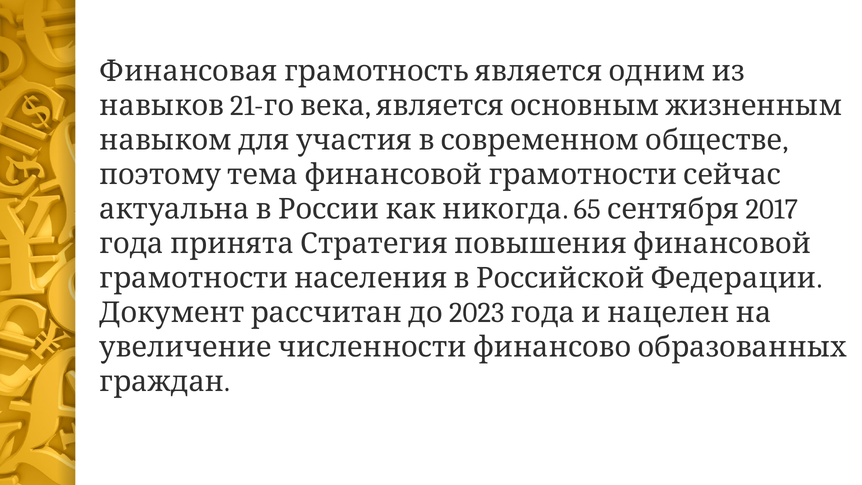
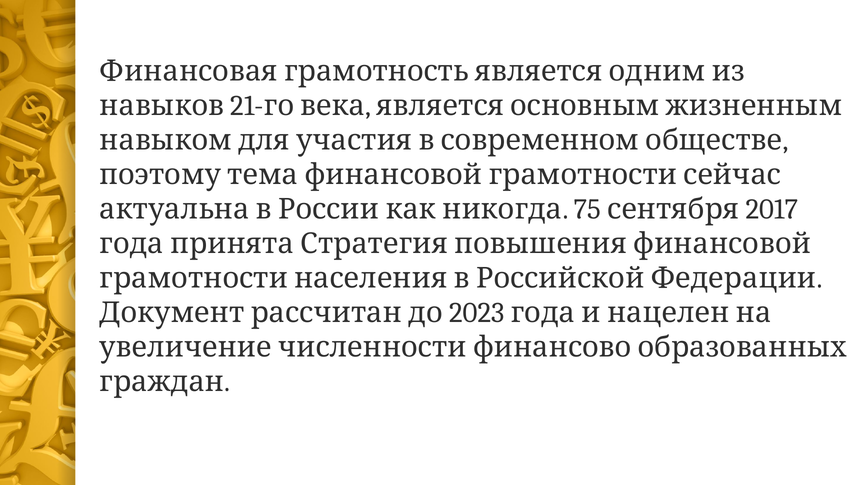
65: 65 -> 75
